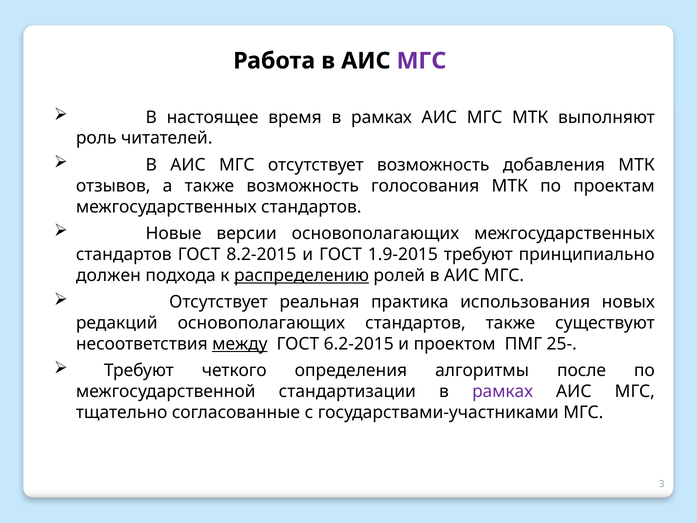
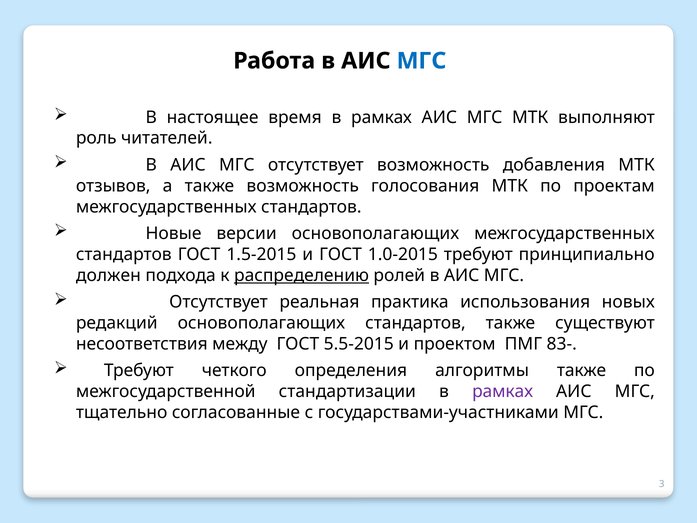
МГС at (421, 61) colour: purple -> blue
8.2-2015: 8.2-2015 -> 1.5-2015
1.9-2015: 1.9-2015 -> 1.0-2015
между underline: present -> none
6.2-2015: 6.2-2015 -> 5.5-2015
25-: 25- -> 83-
алгоритмы после: после -> также
